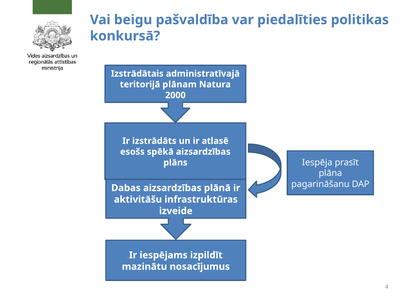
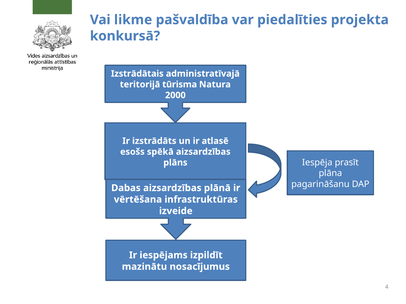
beigu: beigu -> likme
politikas: politikas -> projekta
plānam: plānam -> tūrisma
aktivitāšu: aktivitāšu -> vērtēšana
